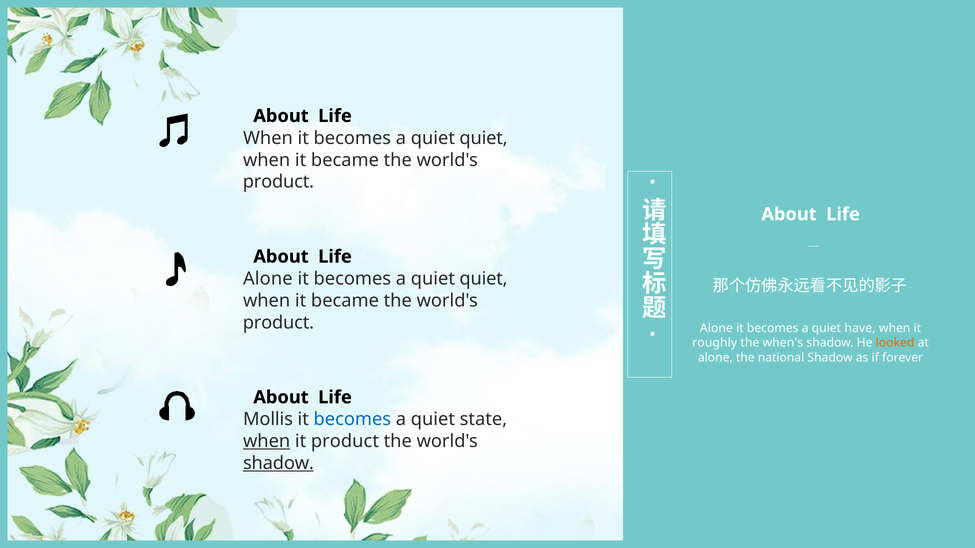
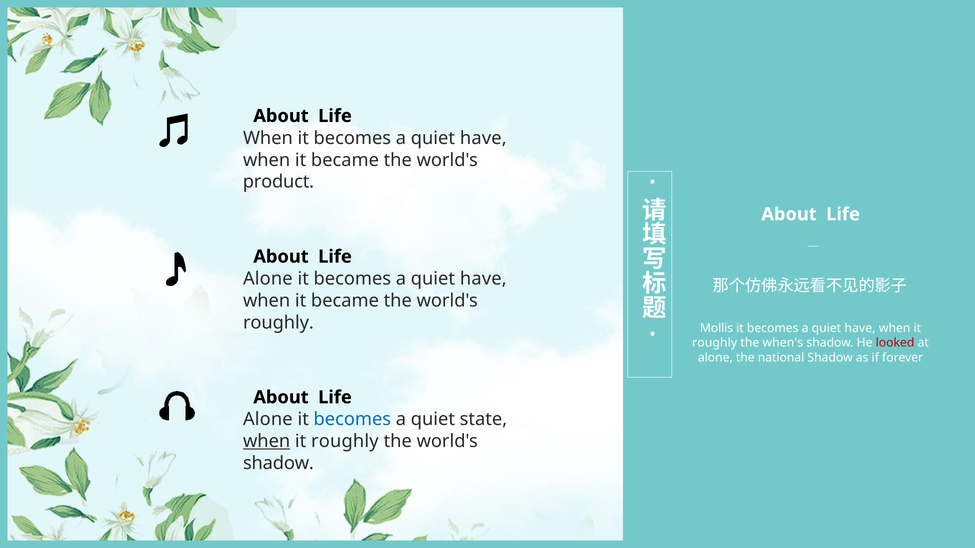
quiet at (484, 138): quiet -> have
quiet at (484, 279): quiet -> have
product at (278, 323): product -> roughly
Alone at (716, 329): Alone -> Mollis
looked colour: orange -> red
Mollis at (268, 420): Mollis -> Alone
product at (345, 442): product -> roughly
shadow at (278, 464) underline: present -> none
